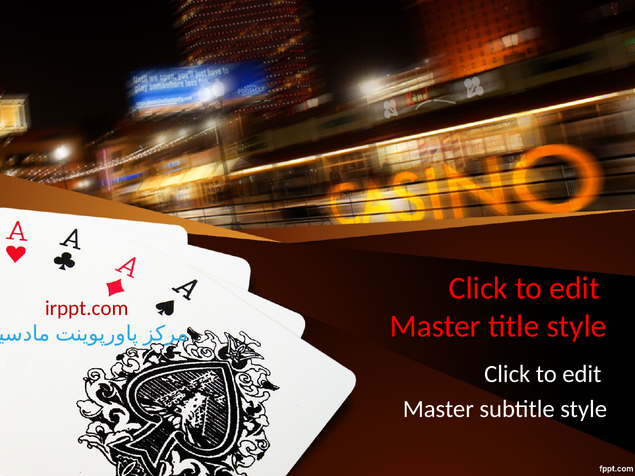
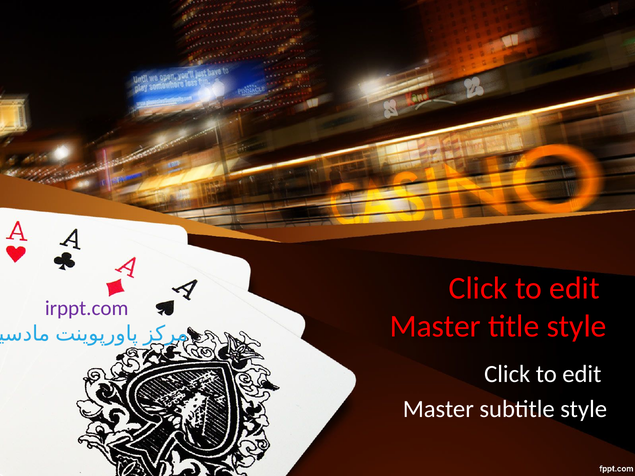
irppt.com colour: red -> purple
